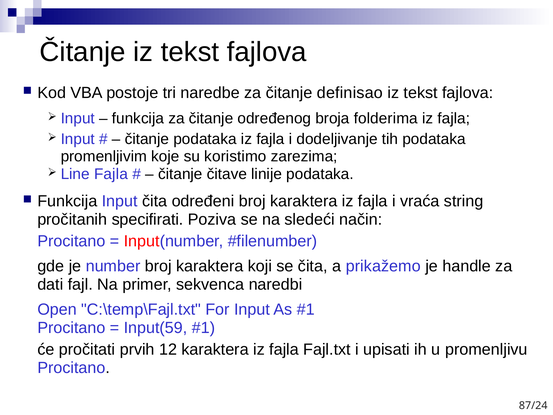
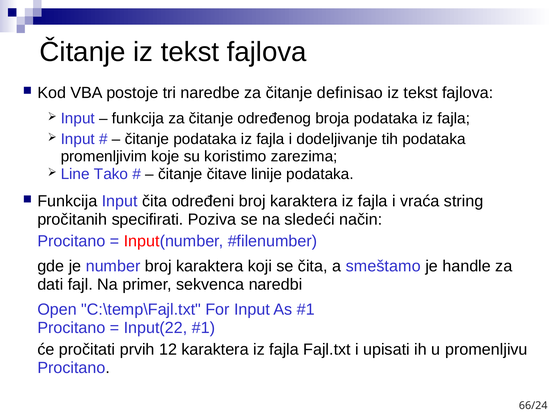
broja folderima: folderima -> podataka
Line Fajla: Fajla -> Tako
prikažemo: prikažemo -> smeštamo
Input(59: Input(59 -> Input(22
87/24: 87/24 -> 66/24
